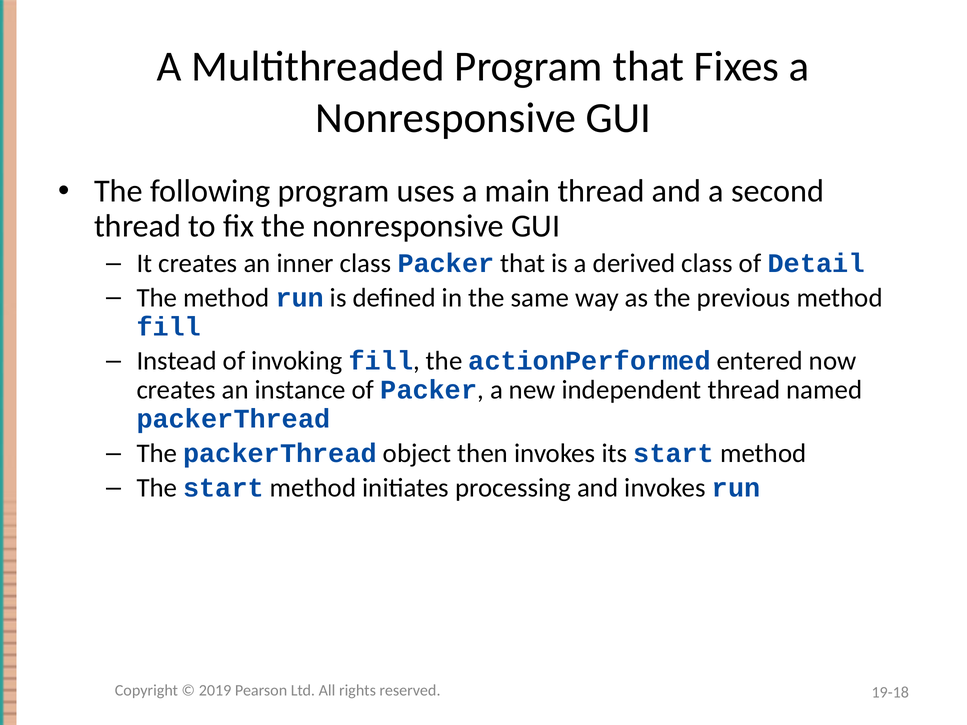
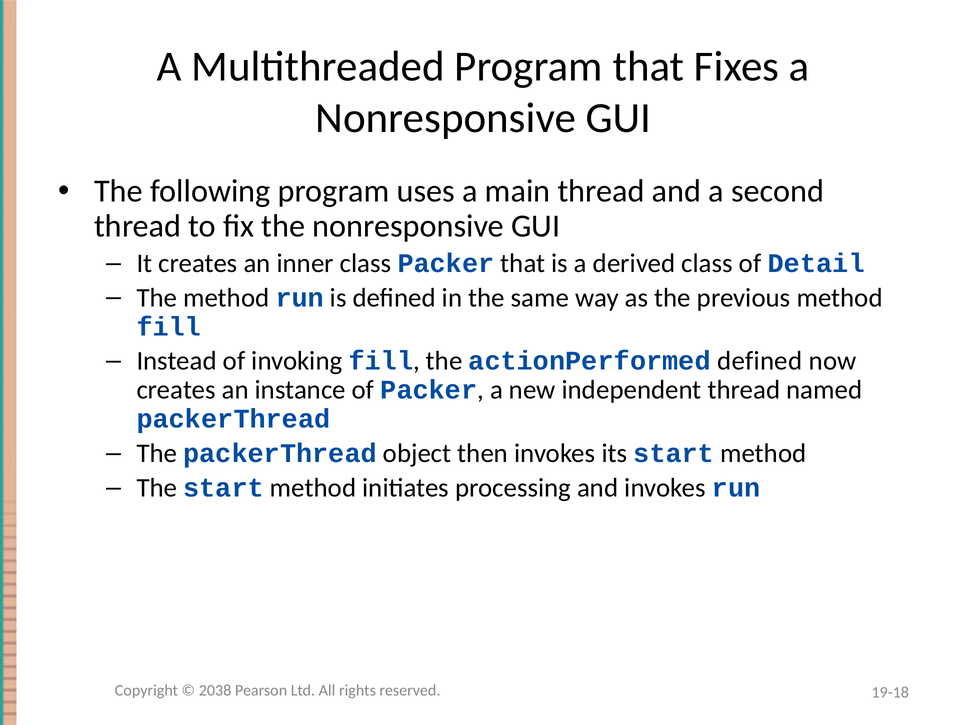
actionPerformed entered: entered -> defined
2019: 2019 -> 2038
